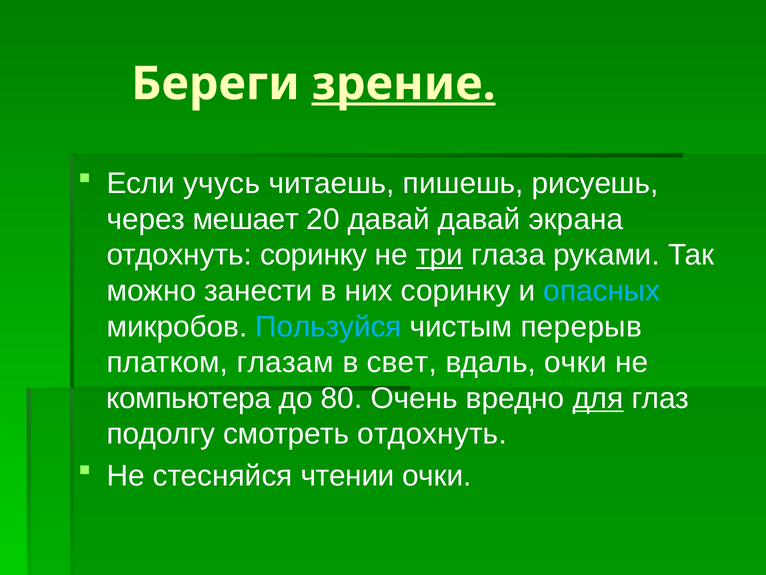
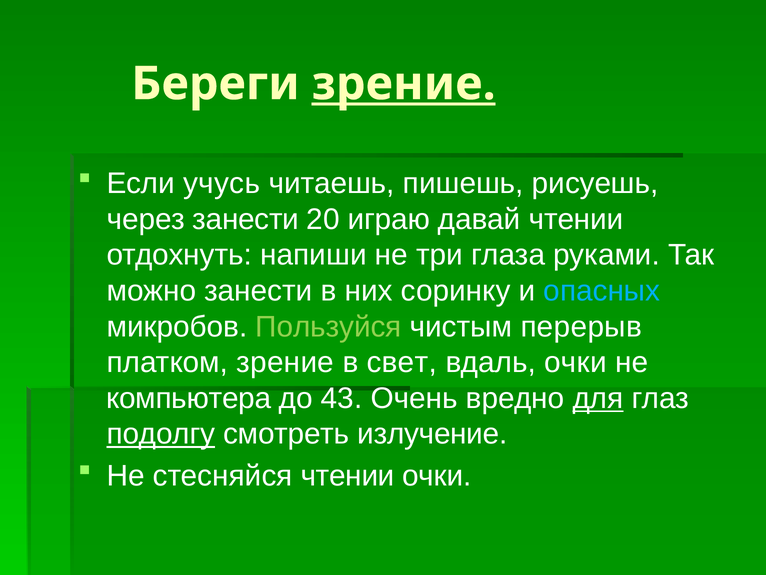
через мешает: мешает -> занести
20 давай: давай -> играю
давай экрана: экрана -> чтении
отдохнуть соринку: соринку -> напиши
три underline: present -> none
Пользуйся colour: light blue -> light green
платком глазам: глазам -> зрение
80: 80 -> 43
подолгу underline: none -> present
смотреть отдохнуть: отдохнуть -> излучение
